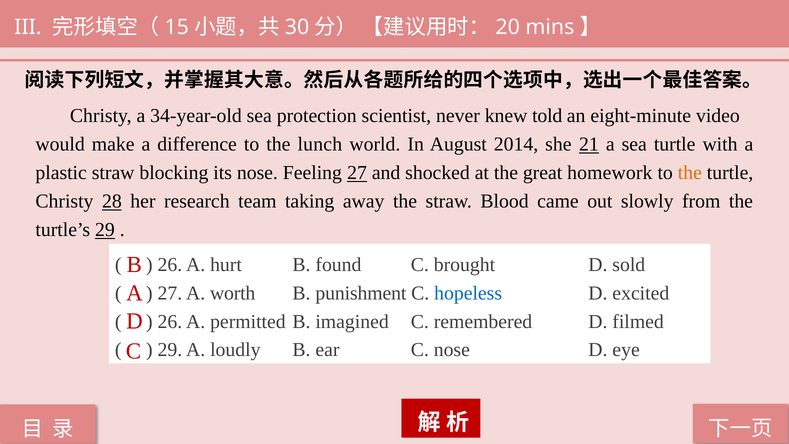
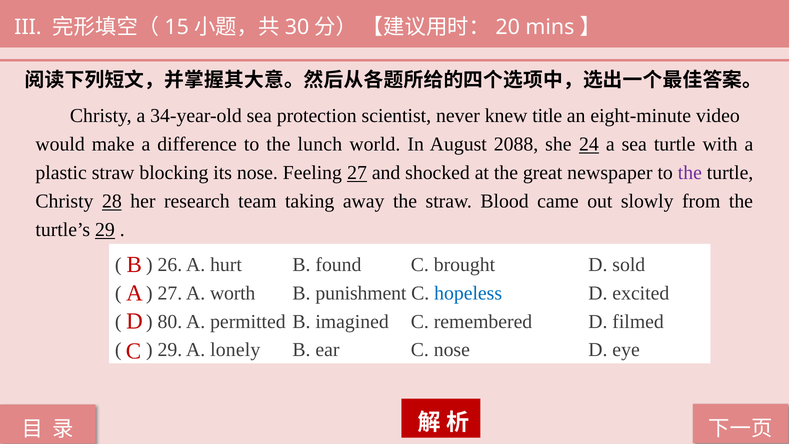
told: told -> title
2014: 2014 -> 2088
21: 21 -> 24
homework: homework -> newspaper
the at (690, 173) colour: orange -> purple
26 at (170, 321): 26 -> 80
loudly: loudly -> lonely
